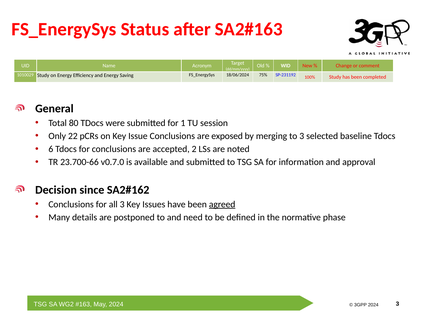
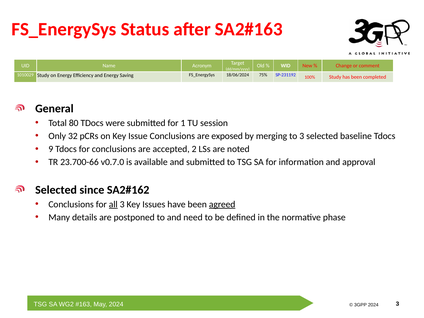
22: 22 -> 32
6: 6 -> 9
Decision at (56, 190): Decision -> Selected
all underline: none -> present
